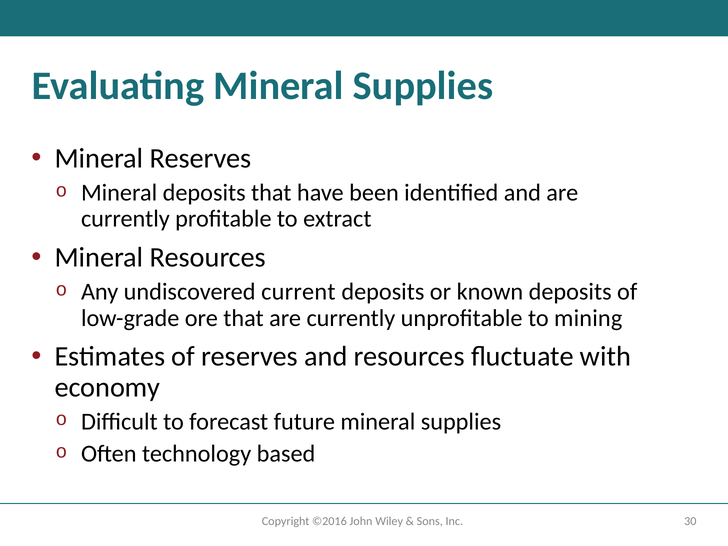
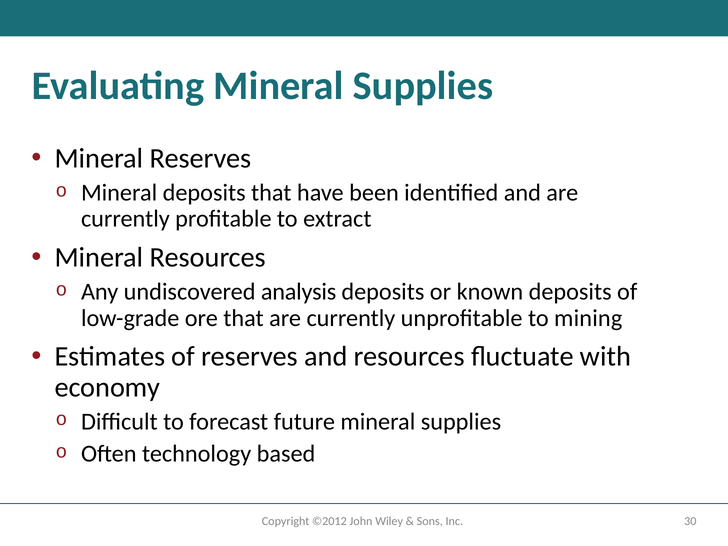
current: current -> analysis
©2016: ©2016 -> ©2012
